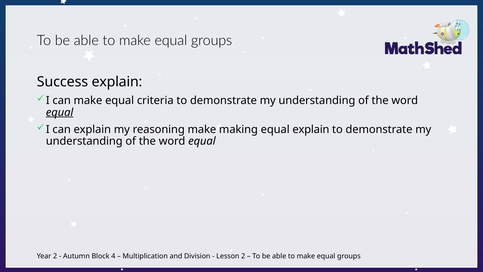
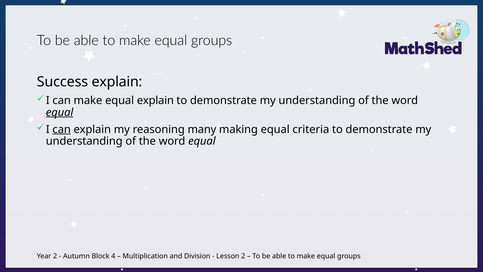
equal criteria: criteria -> explain
can at (62, 129) underline: none -> present
reasoning make: make -> many
equal explain: explain -> criteria
